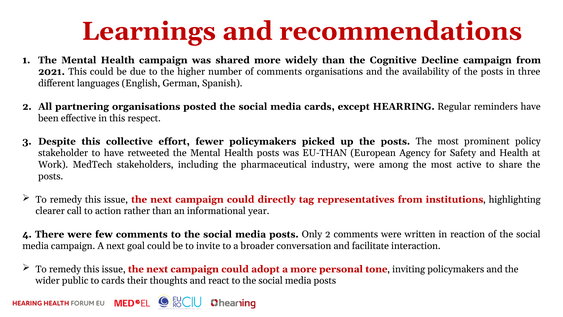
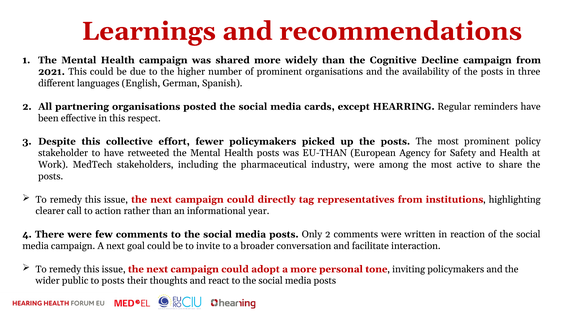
of comments: comments -> prominent
to cards: cards -> posts
